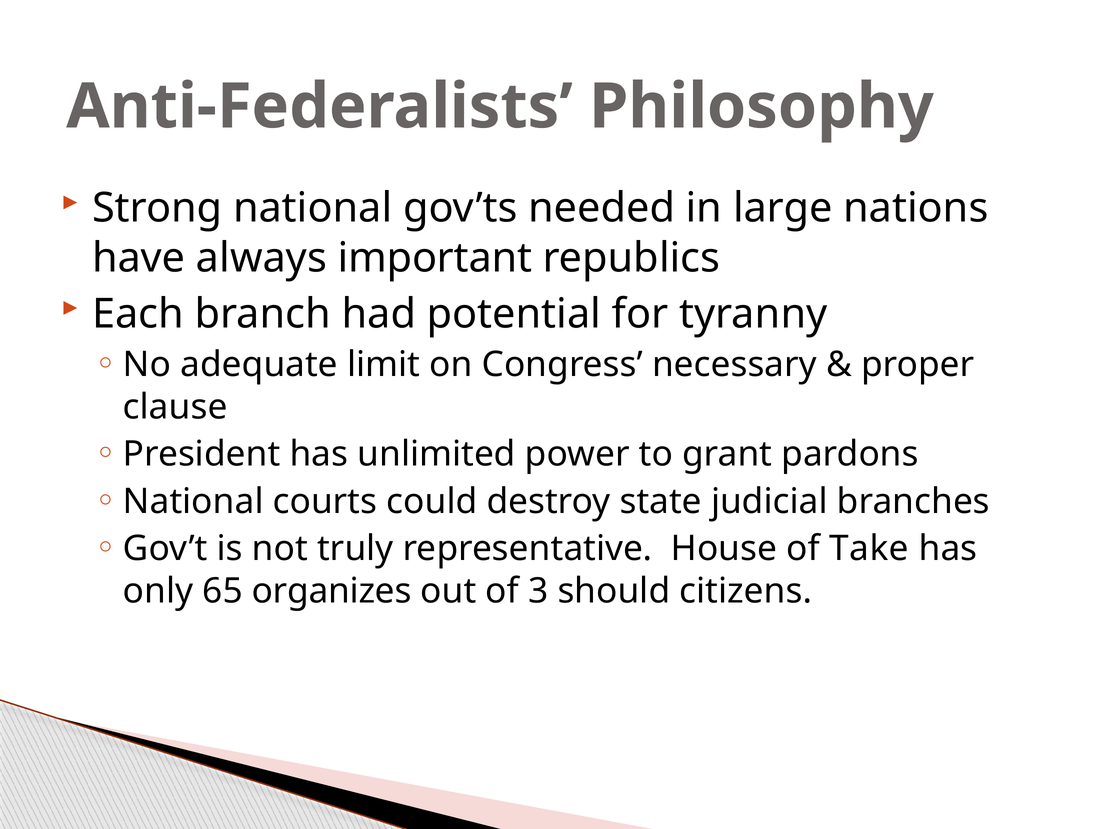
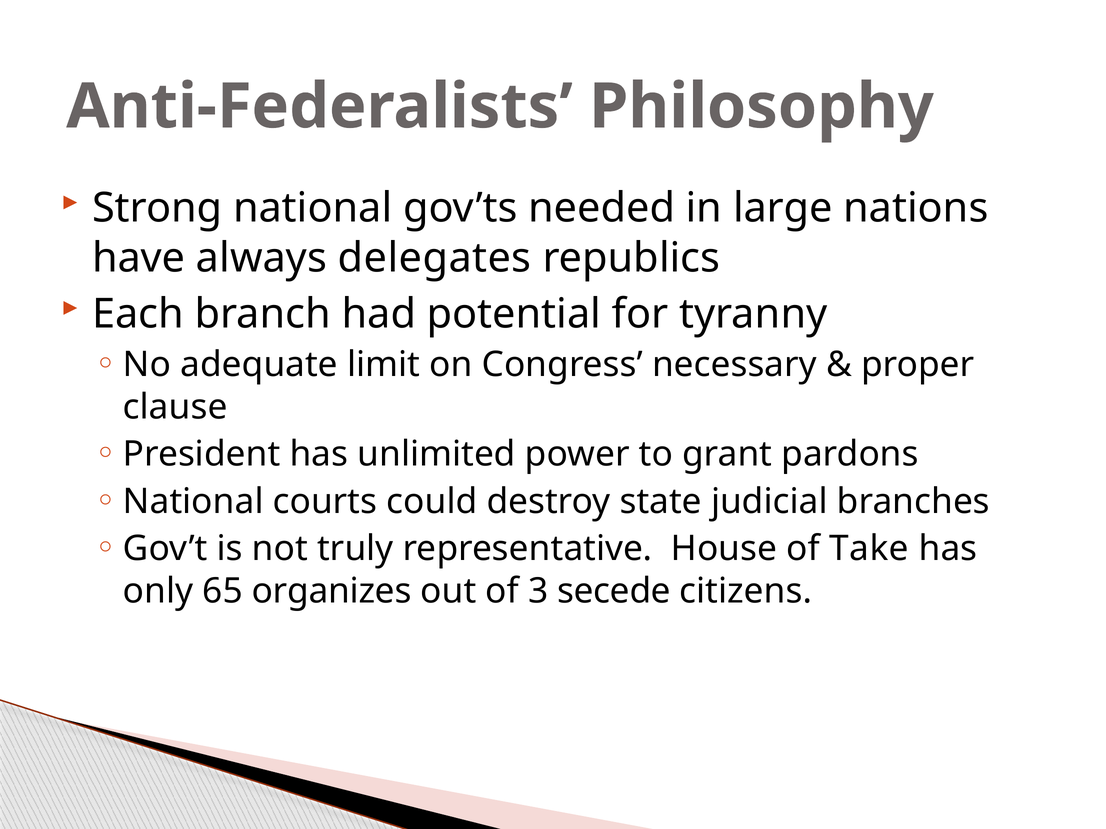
important: important -> delegates
should: should -> secede
